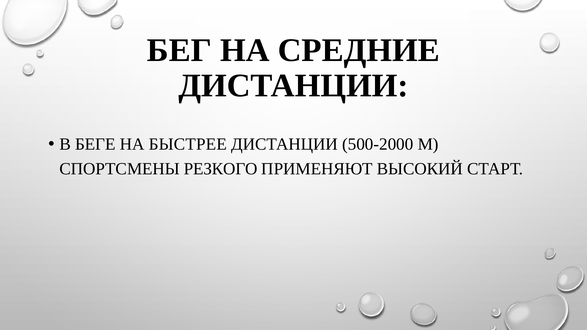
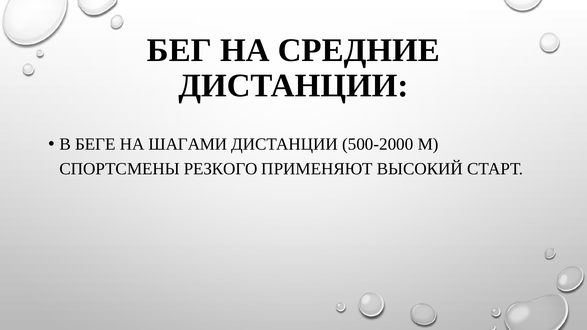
БЫСТРЕЕ: БЫСТРЕЕ -> ШАГАМИ
